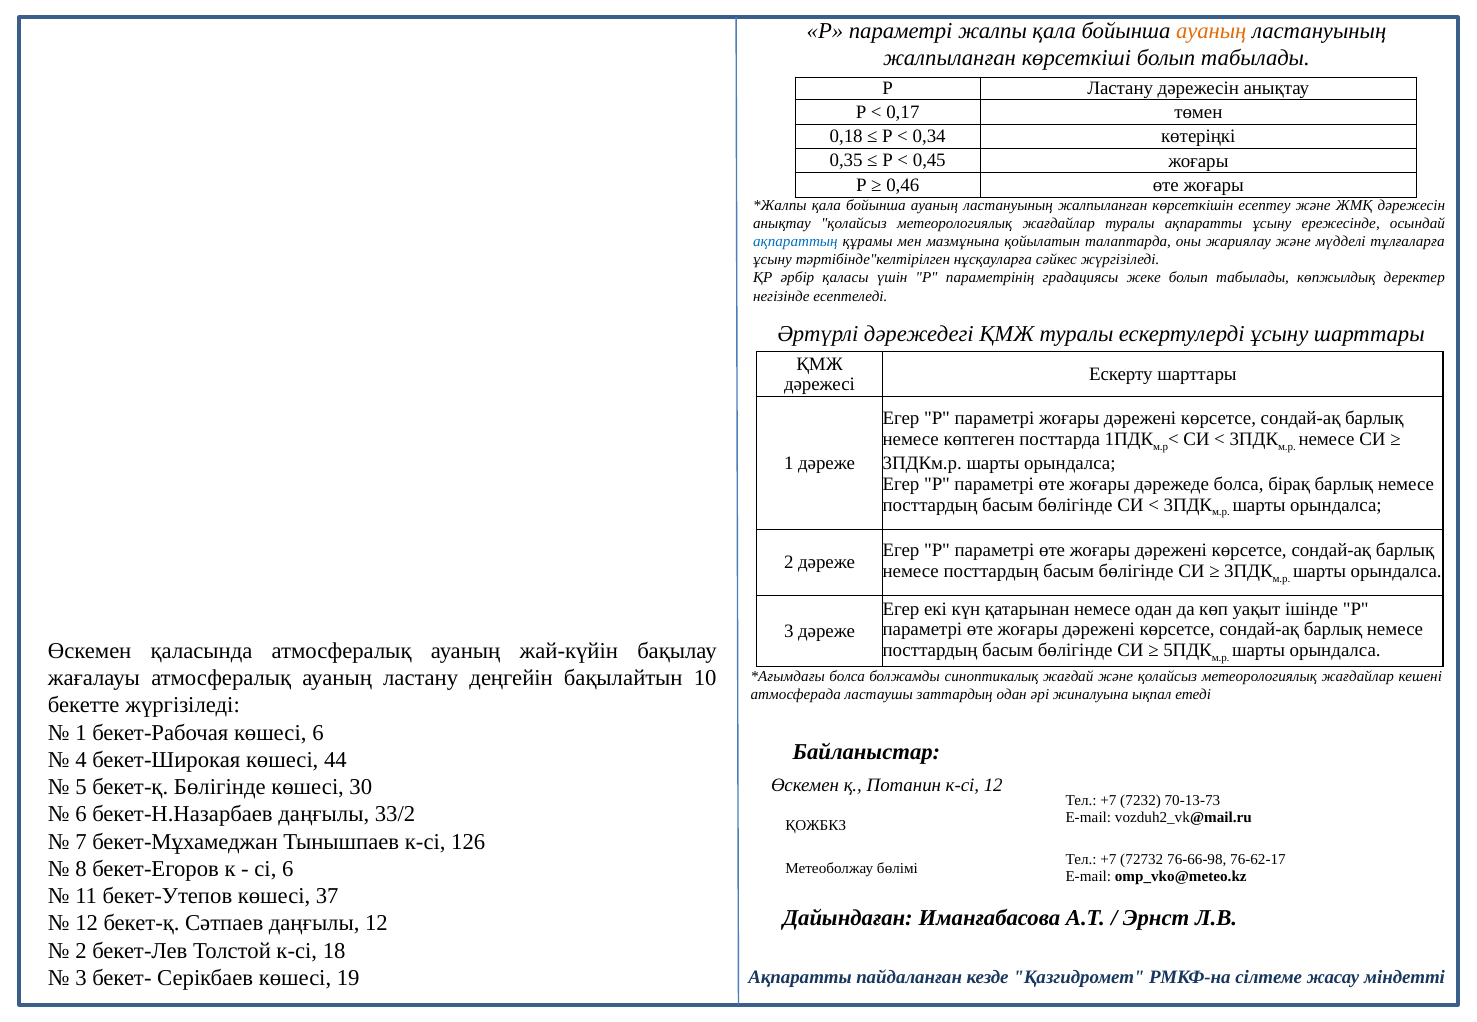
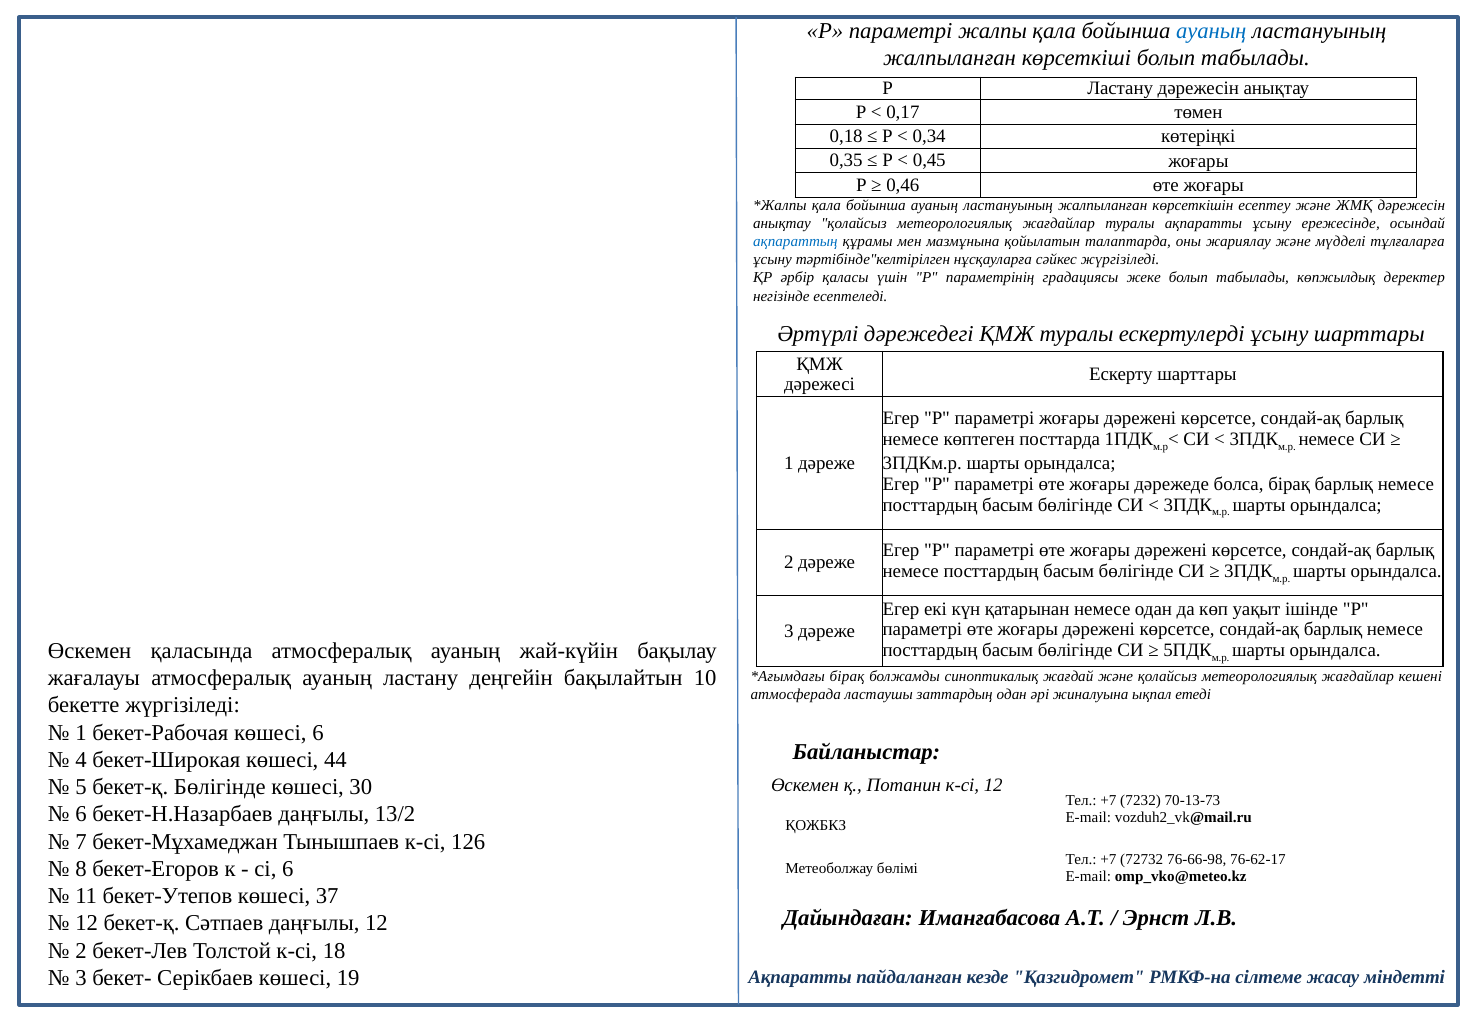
ауаның at (1211, 31) colour: orange -> blue
болса at (847, 677): болса -> бірақ
33/2: 33/2 -> 13/2
